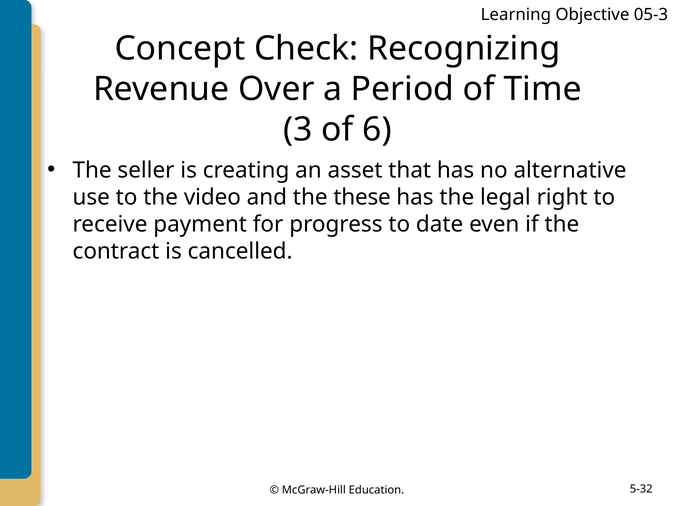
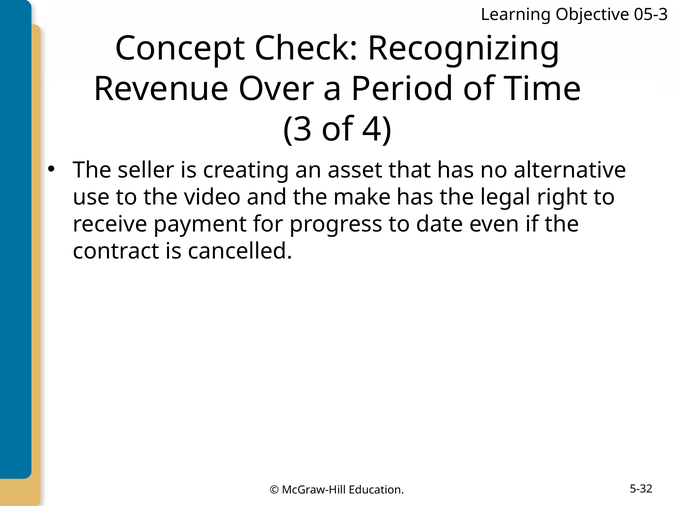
6: 6 -> 4
these: these -> make
